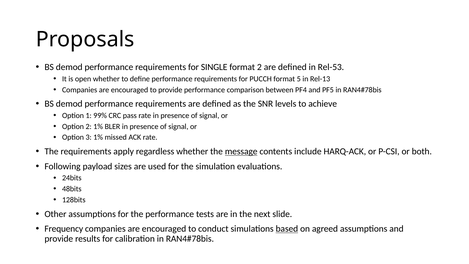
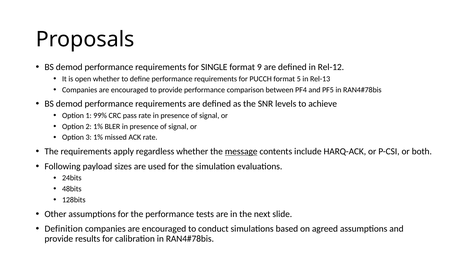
format 2: 2 -> 9
Rel-53: Rel-53 -> Rel-12
Frequency: Frequency -> Definition
based underline: present -> none
